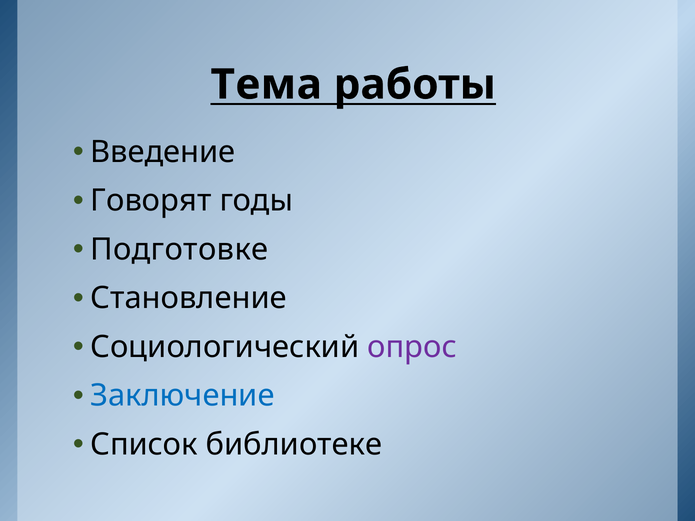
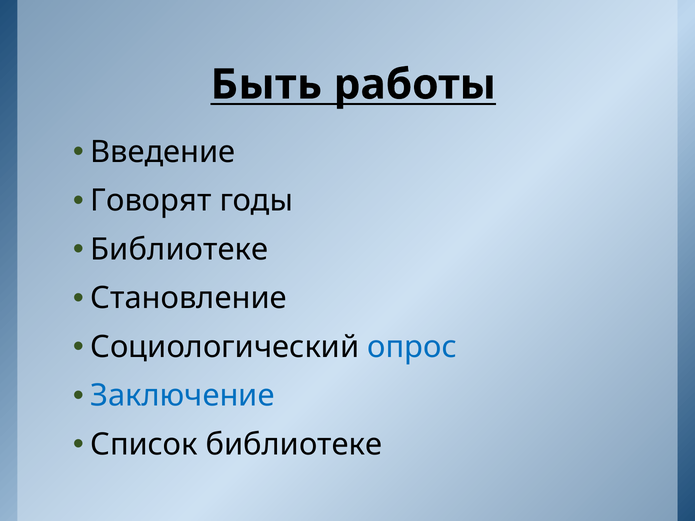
Тема: Тема -> Быть
Подготовке at (179, 250): Подготовке -> Библиотеке
опрос colour: purple -> blue
